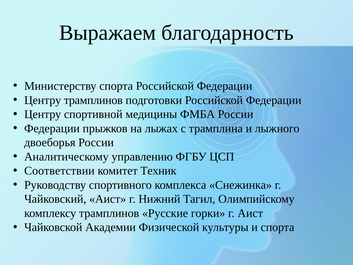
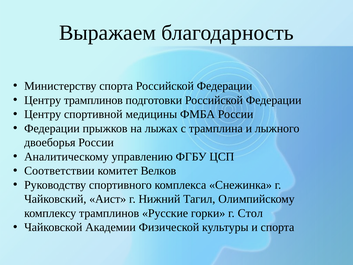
Техник: Техник -> Велков
г Аист: Аист -> Стол
